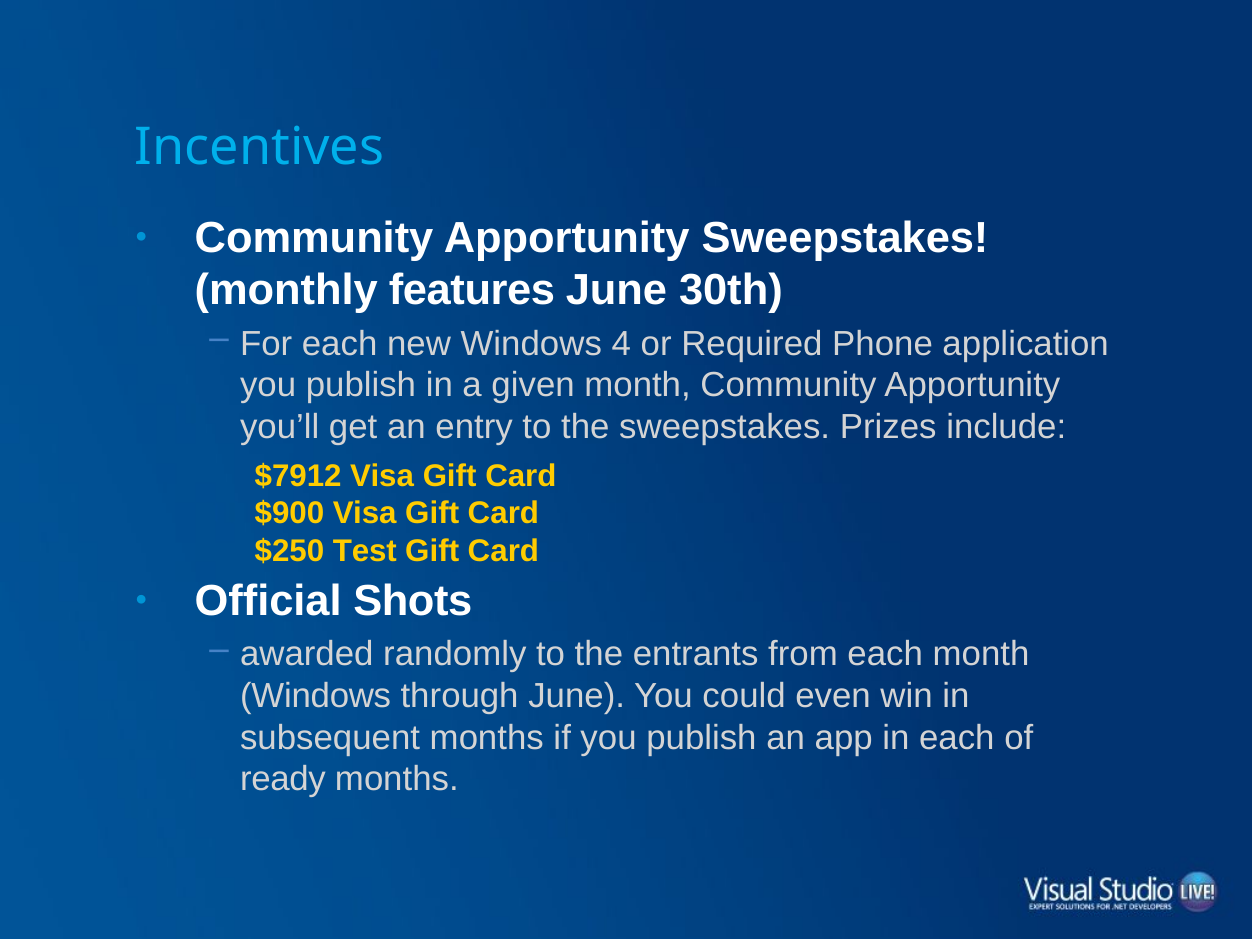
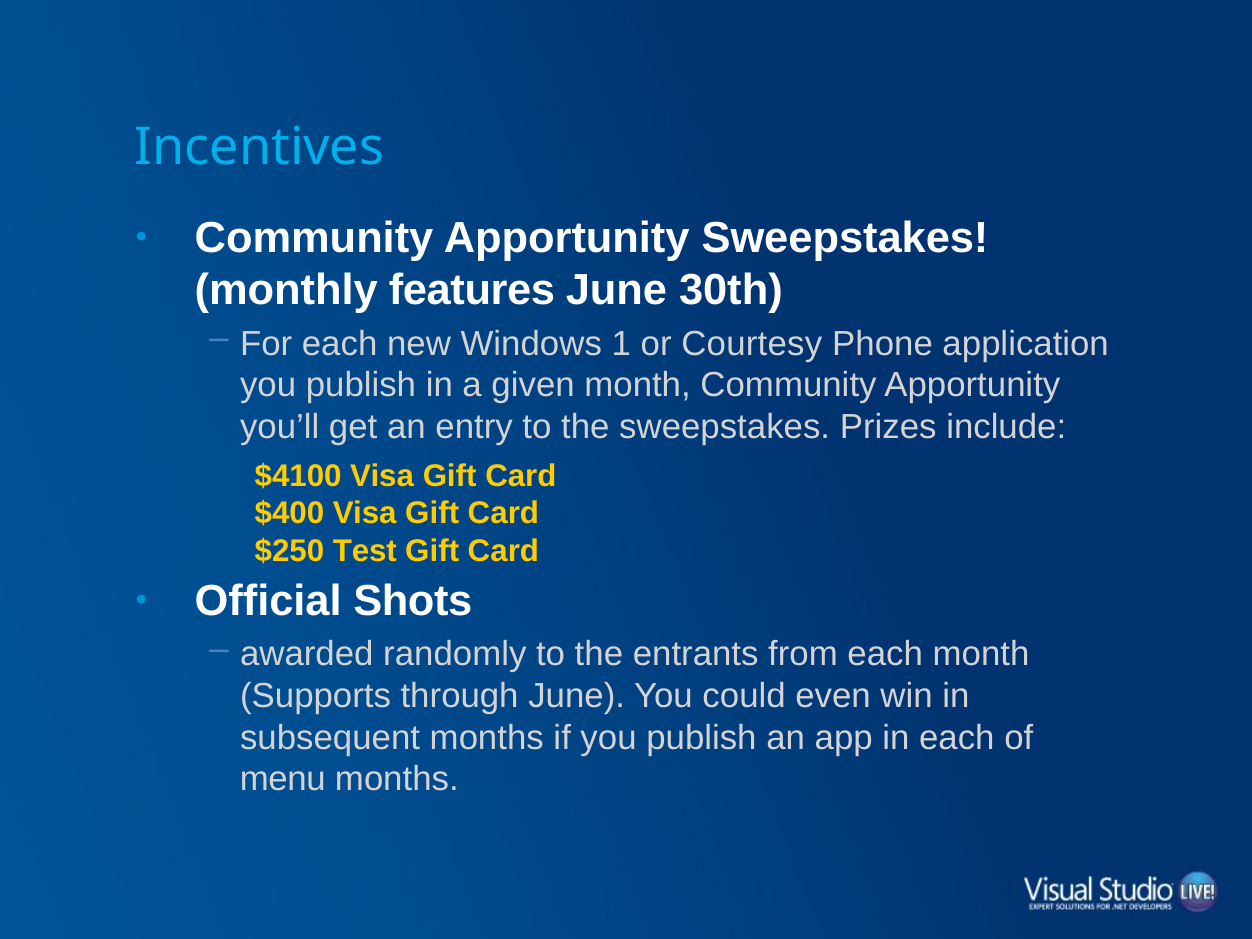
4: 4 -> 1
Required: Required -> Courtesy
$7912: $7912 -> $4100
$900: $900 -> $400
Windows at (316, 696): Windows -> Supports
ready: ready -> menu
